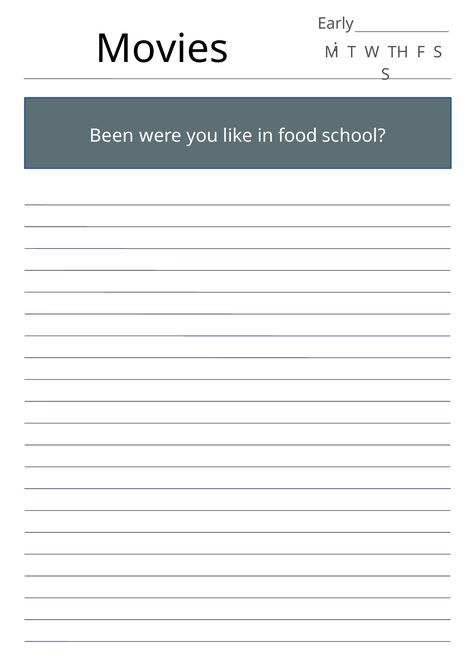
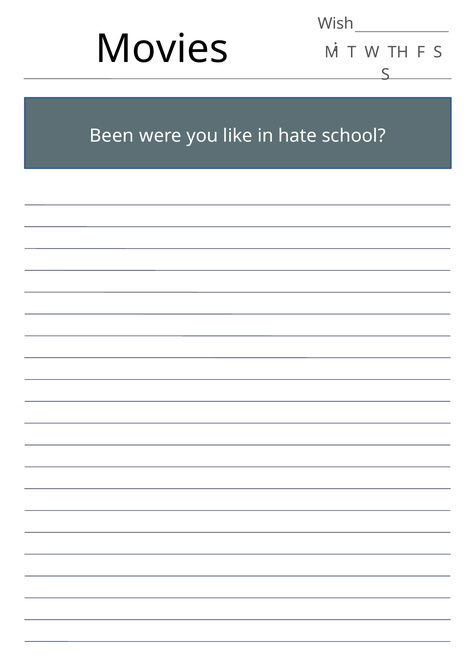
Early: Early -> Wish
food: food -> hate
